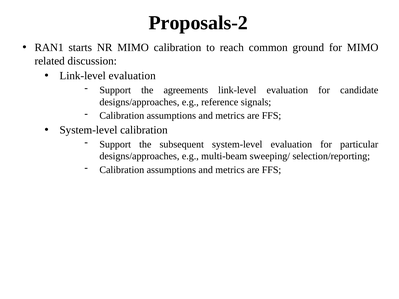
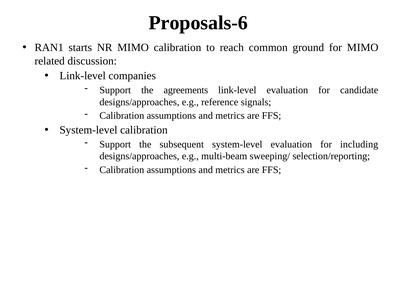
Proposals-2: Proposals-2 -> Proposals-6
evaluation at (132, 76): evaluation -> companies
particular: particular -> including
